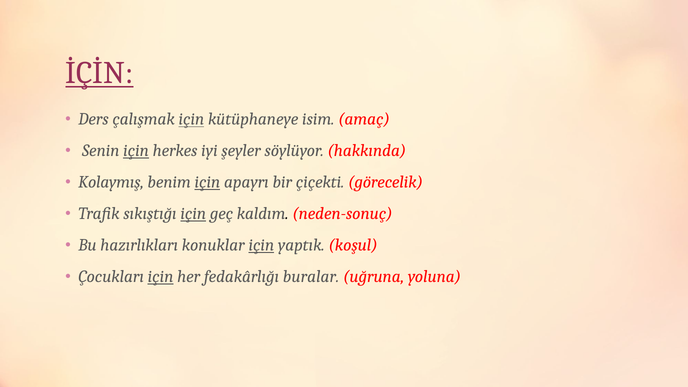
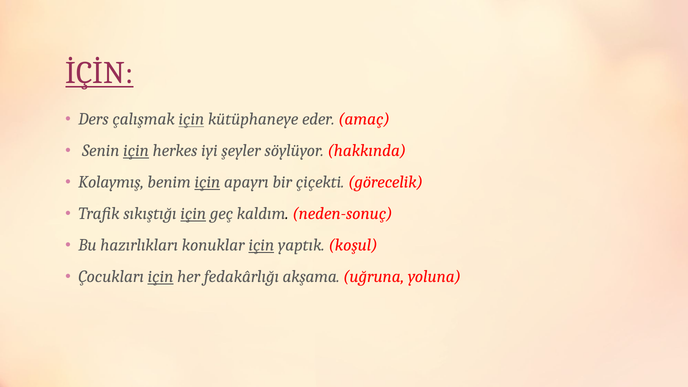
isim: isim -> eder
buralar: buralar -> akşama
